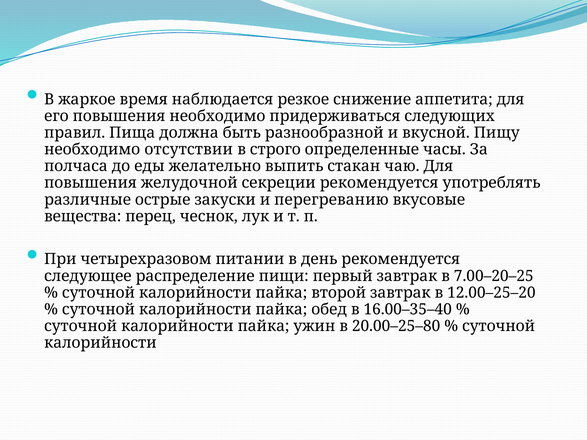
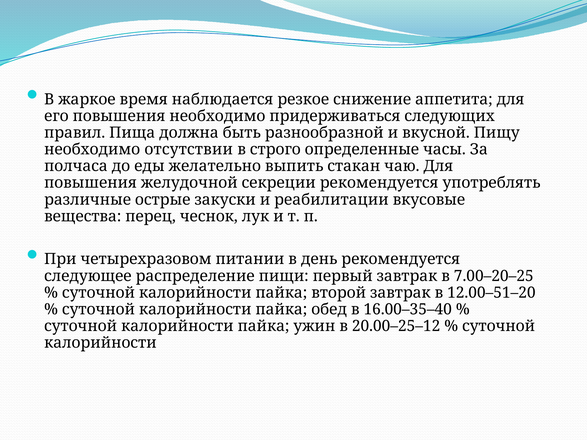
перегреванию: перегреванию -> реабилитации
12.00–25–20: 12.00–25–20 -> 12.00–51–20
20.00–25–80: 20.00–25–80 -> 20.00–25–12
